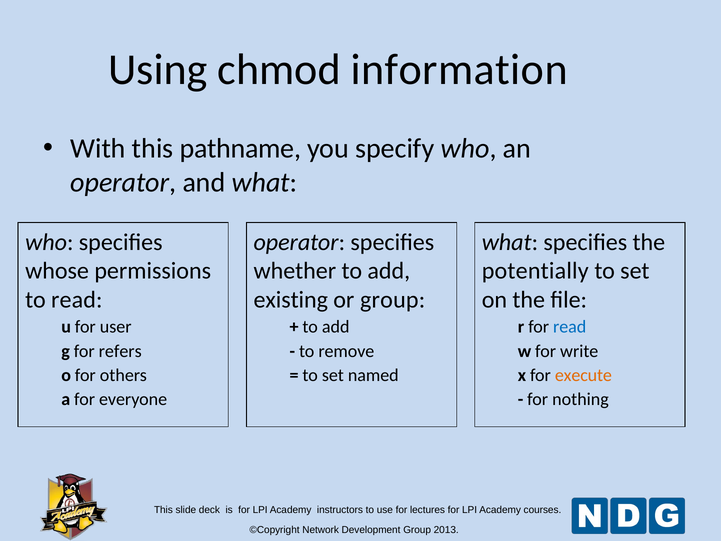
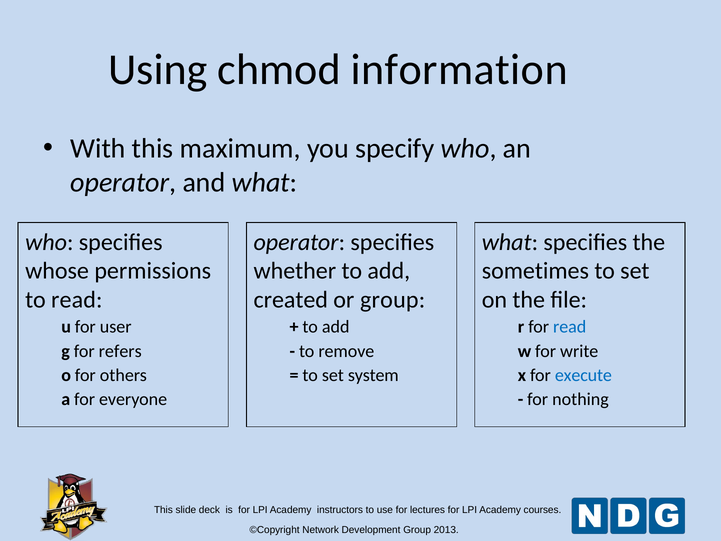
pathname: pathname -> maximum
potentially: potentially -> sometimes
existing: existing -> created
named: named -> system
execute colour: orange -> blue
